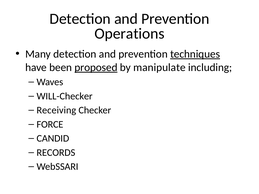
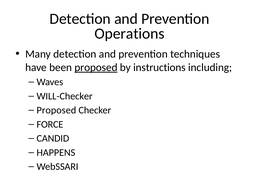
techniques underline: present -> none
manipulate: manipulate -> instructions
Receiving at (56, 110): Receiving -> Proposed
RECORDS: RECORDS -> HAPPENS
